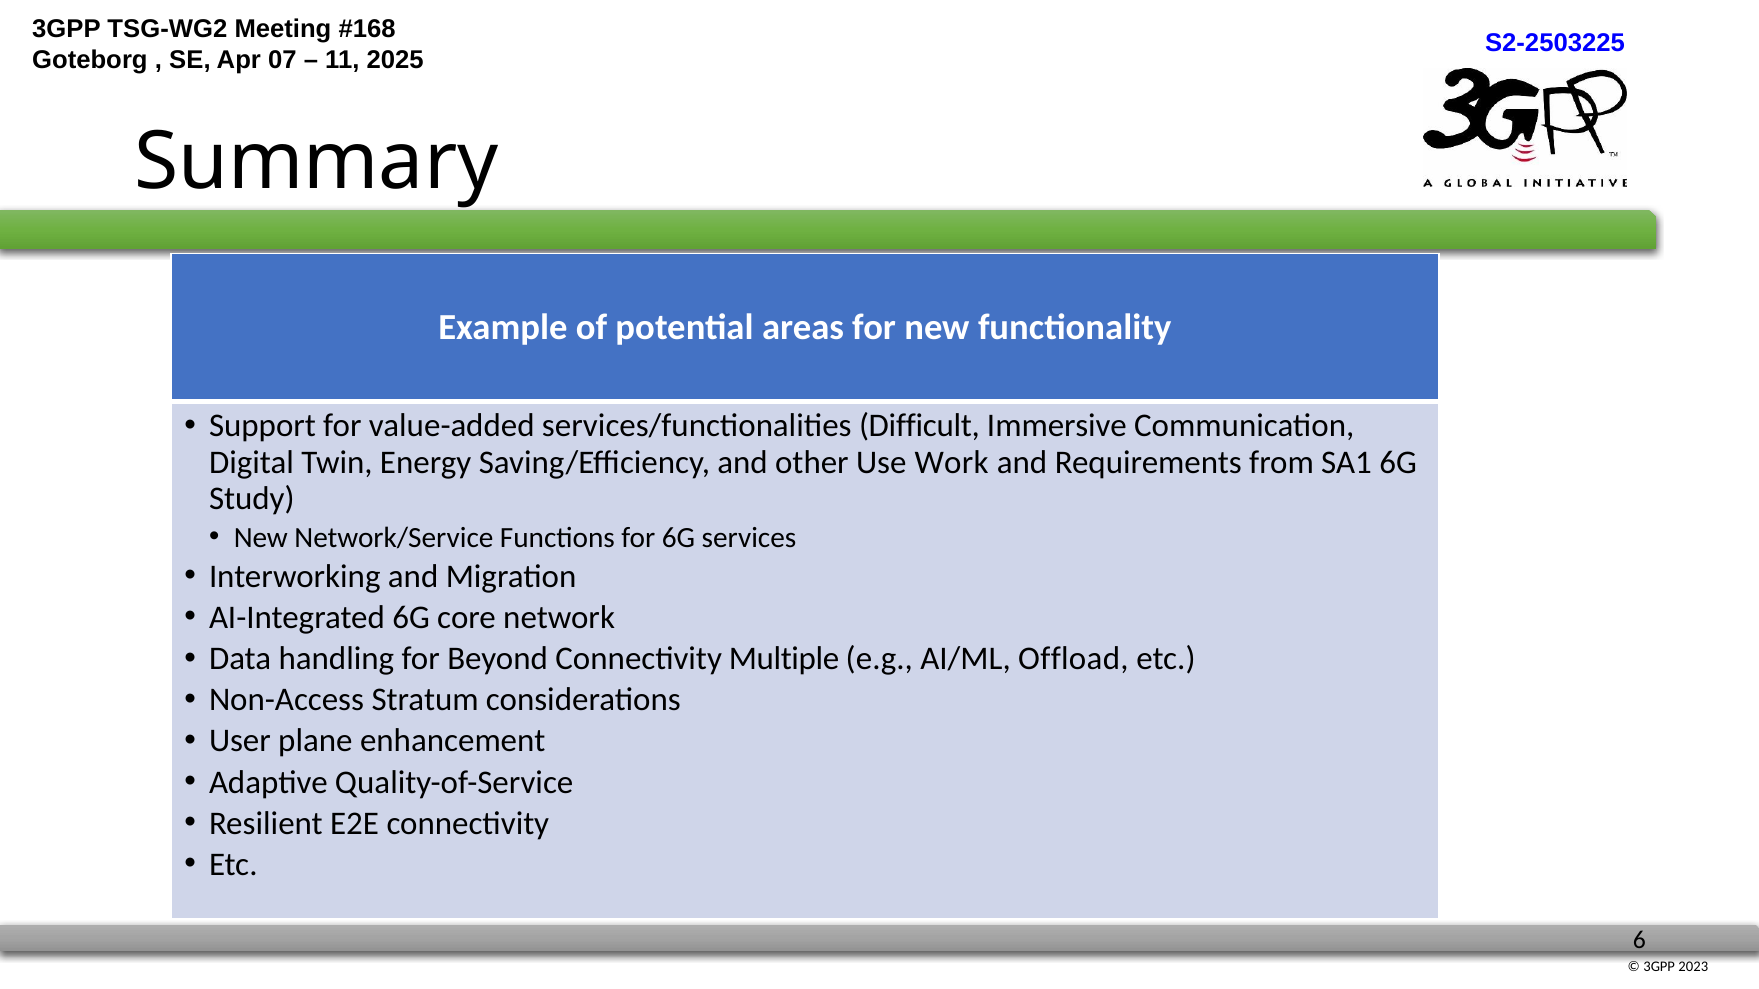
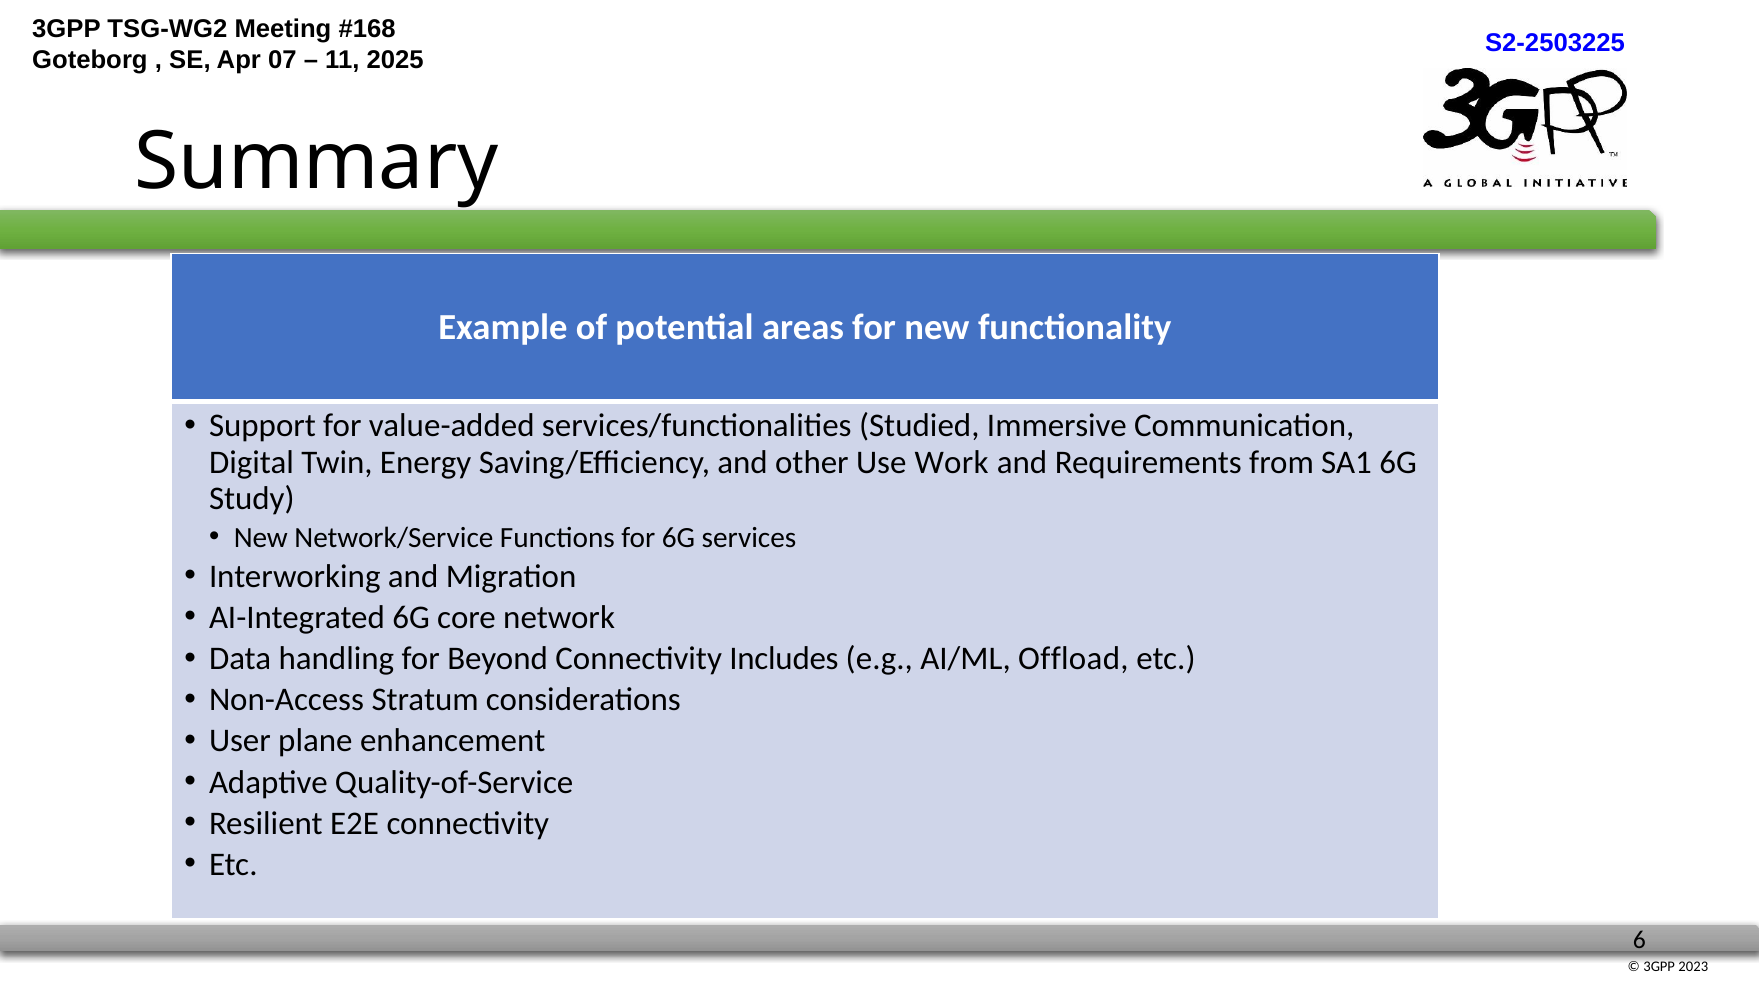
Difficult: Difficult -> Studied
Multiple: Multiple -> Includes
